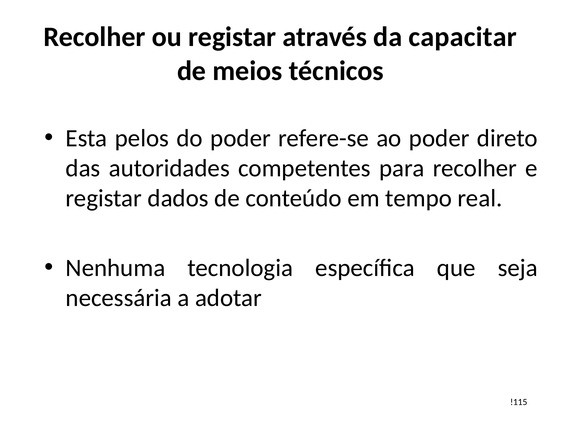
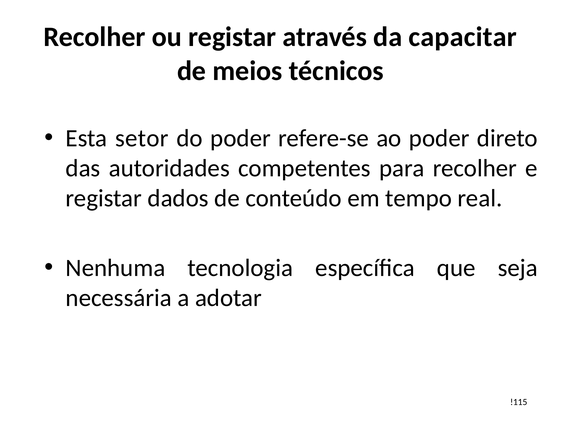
pelos: pelos -> setor
